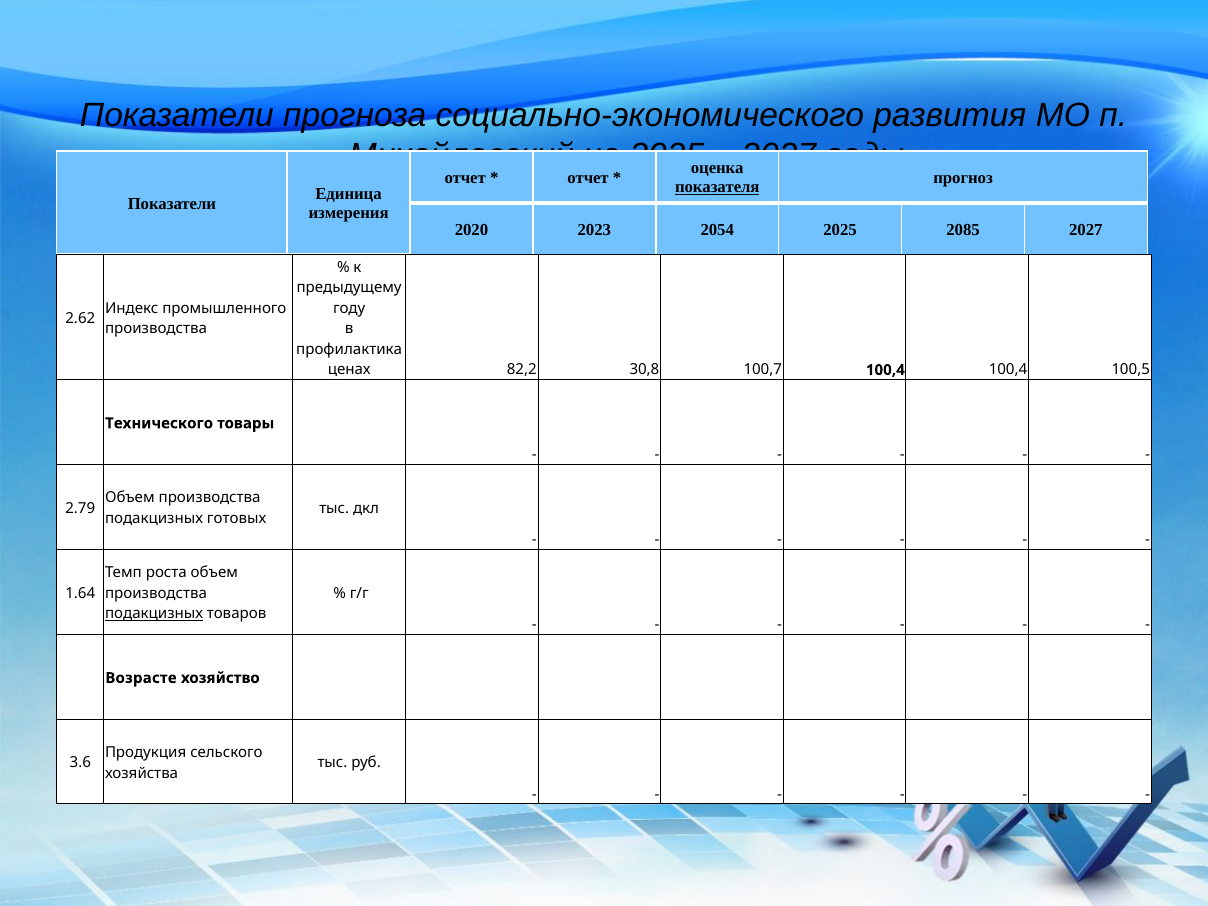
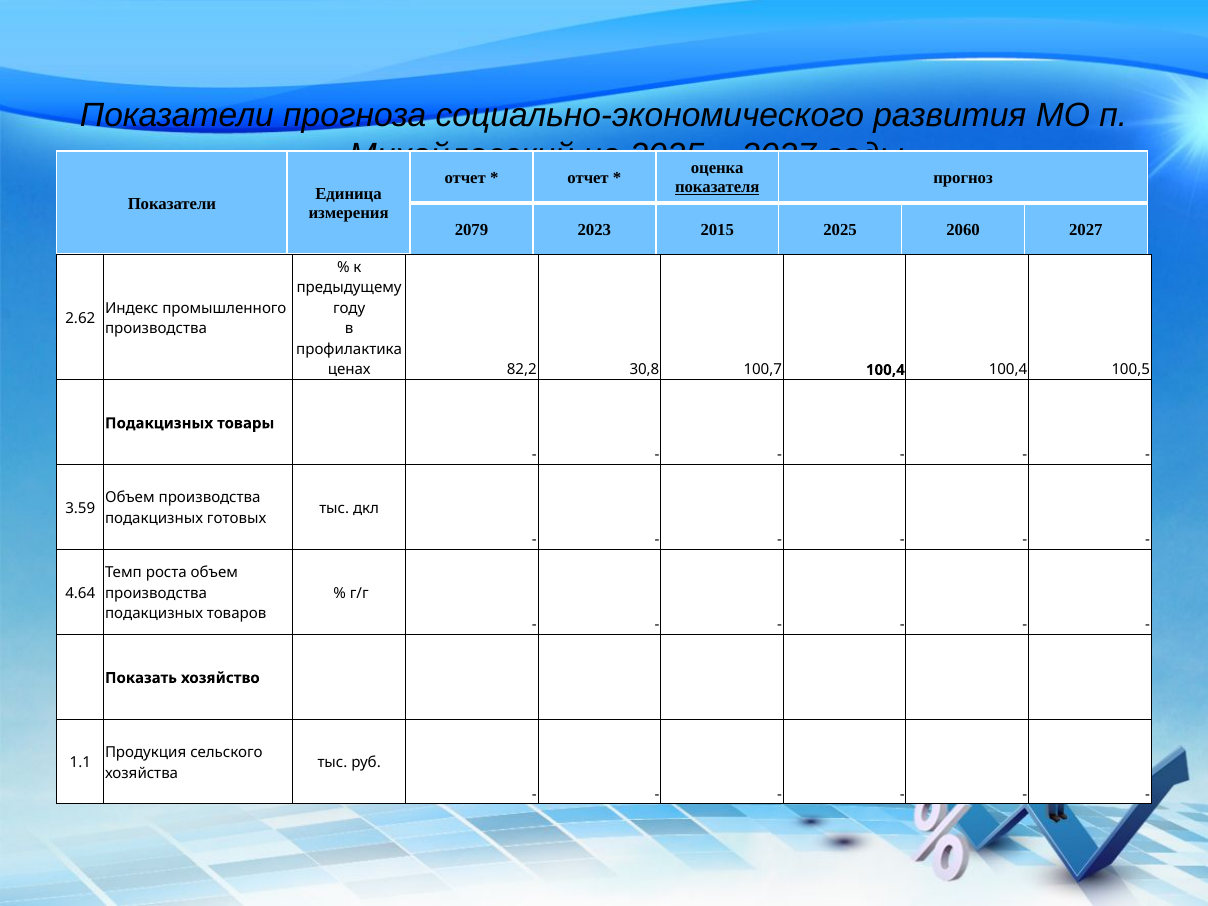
2020: 2020 -> 2079
2054: 2054 -> 2015
2085: 2085 -> 2060
Технического at (159, 423): Технического -> Подакцизных
2.79: 2.79 -> 3.59
1.64: 1.64 -> 4.64
подакцизных at (154, 614) underline: present -> none
Возрасте: Возрасте -> Показать
3.6: 3.6 -> 1.1
